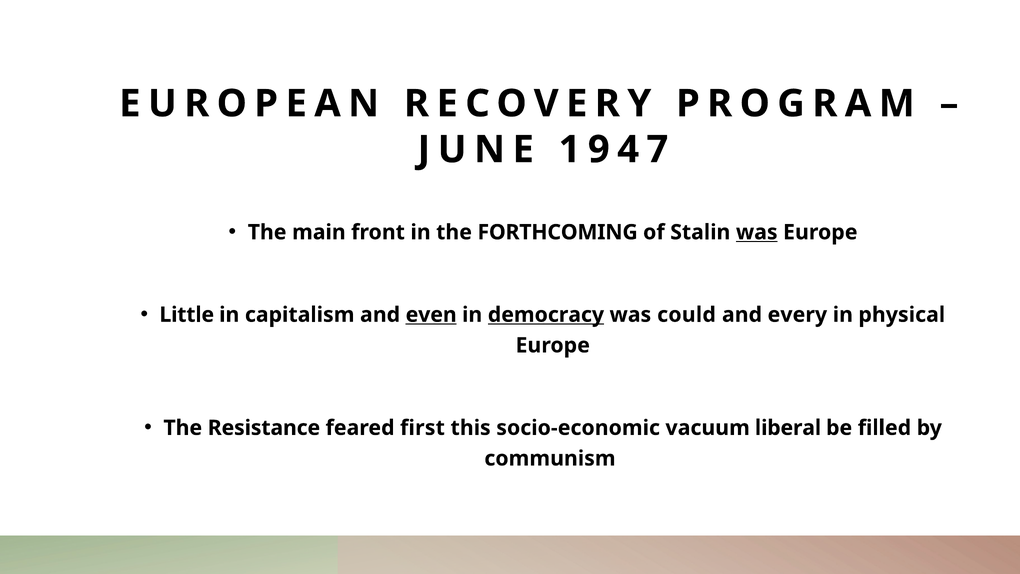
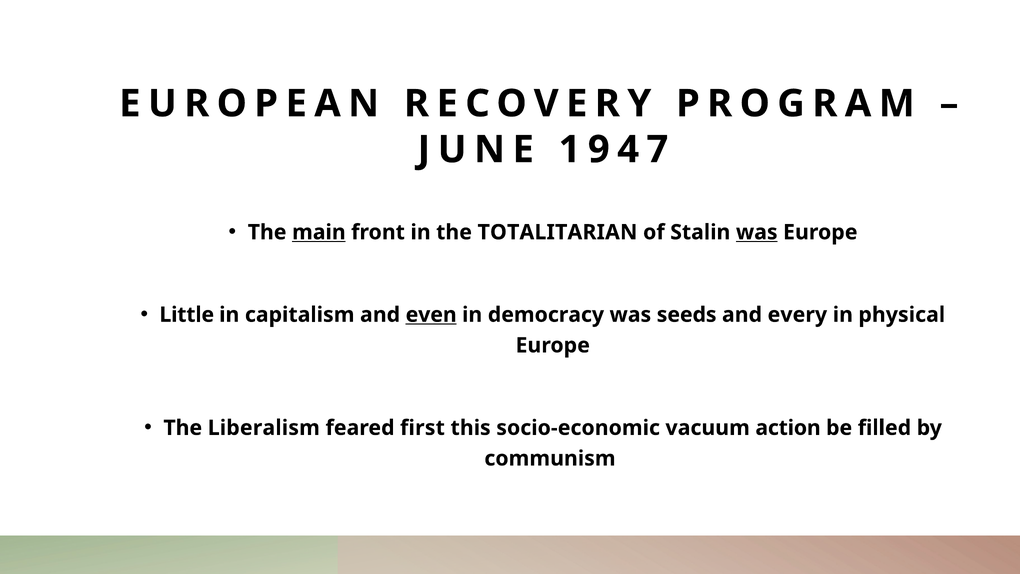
main underline: none -> present
FORTHCOMING: FORTHCOMING -> TOTALITARIAN
democracy underline: present -> none
could: could -> seeds
Resistance: Resistance -> Liberalism
liberal: liberal -> action
